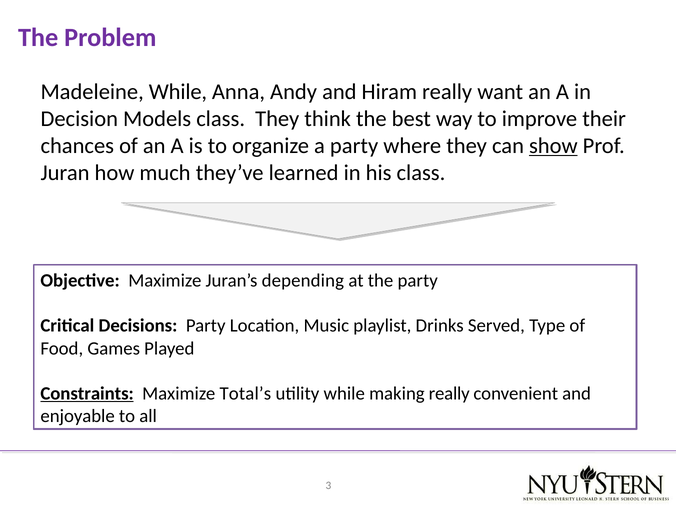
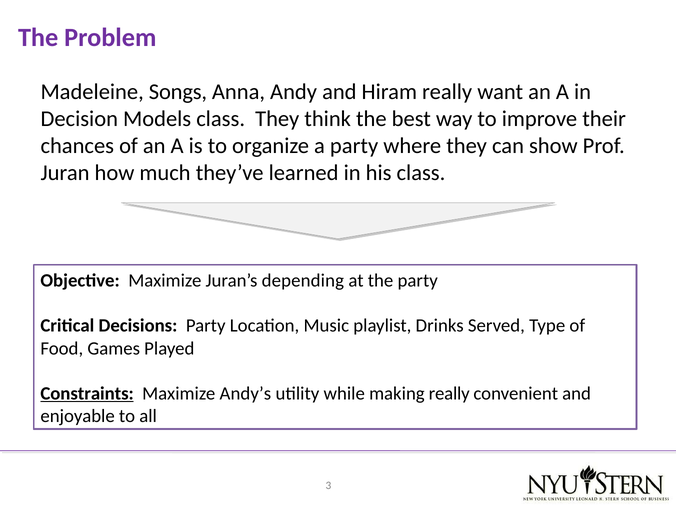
Madeleine While: While -> Songs
show underline: present -> none
Total’s: Total’s -> Andy’s
